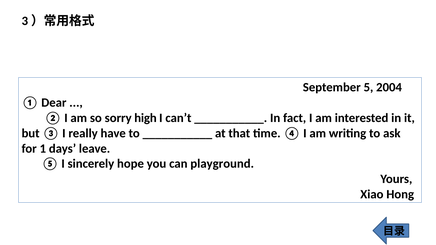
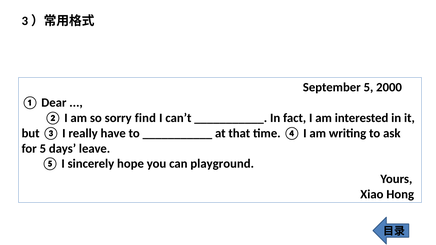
2004: 2004 -> 2000
high: high -> find
for 1: 1 -> 5
